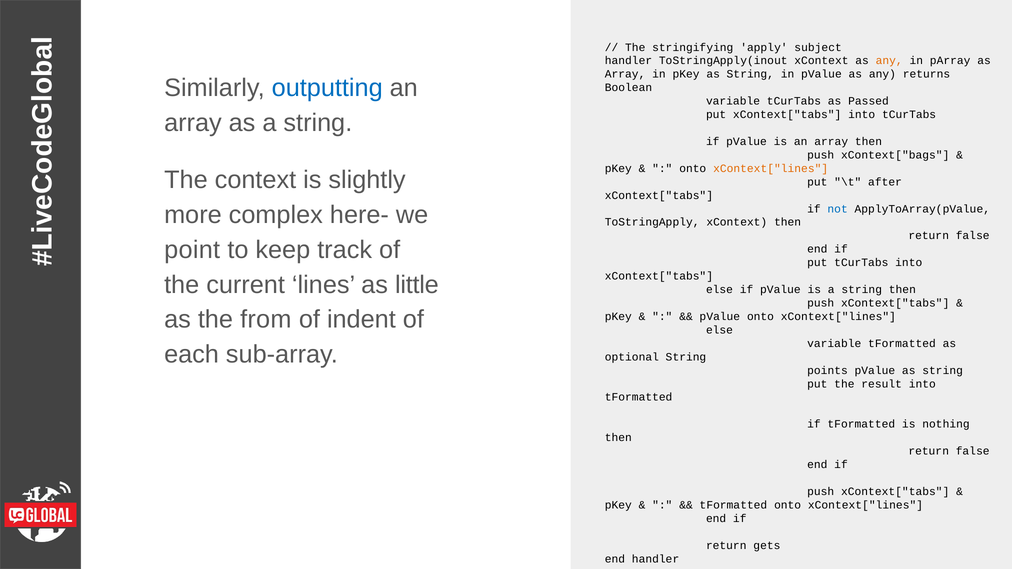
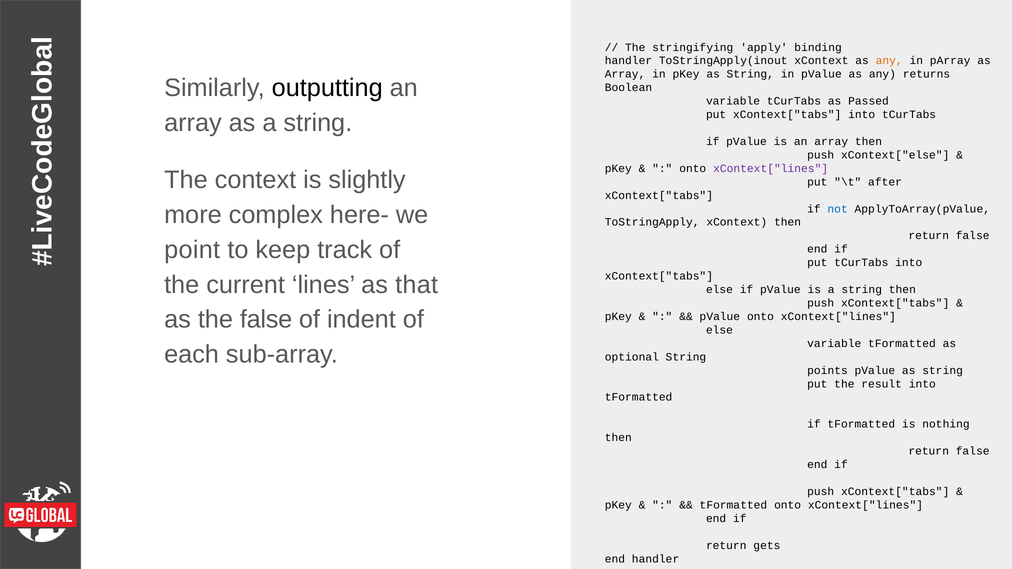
subject: subject -> binding
outputting colour: blue -> black
xContext["bags: xContext["bags -> xContext["else
xContext["lines at (771, 169) colour: orange -> purple
little: little -> that
the from: from -> false
